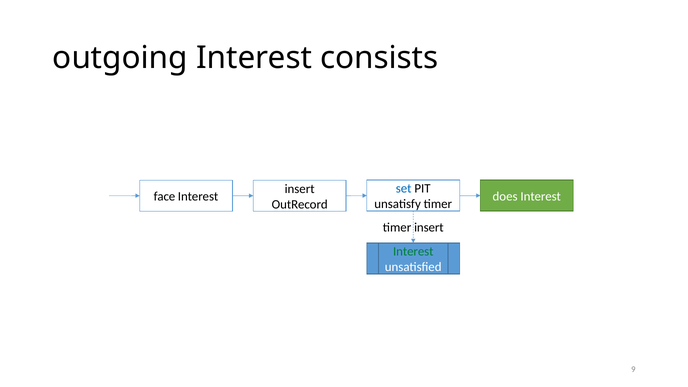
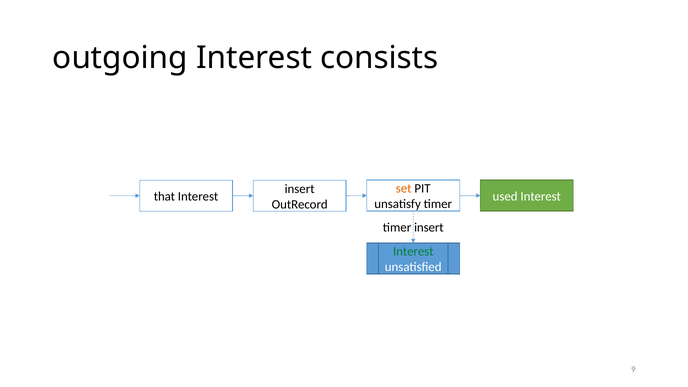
set colour: blue -> orange
face: face -> that
does: does -> used
